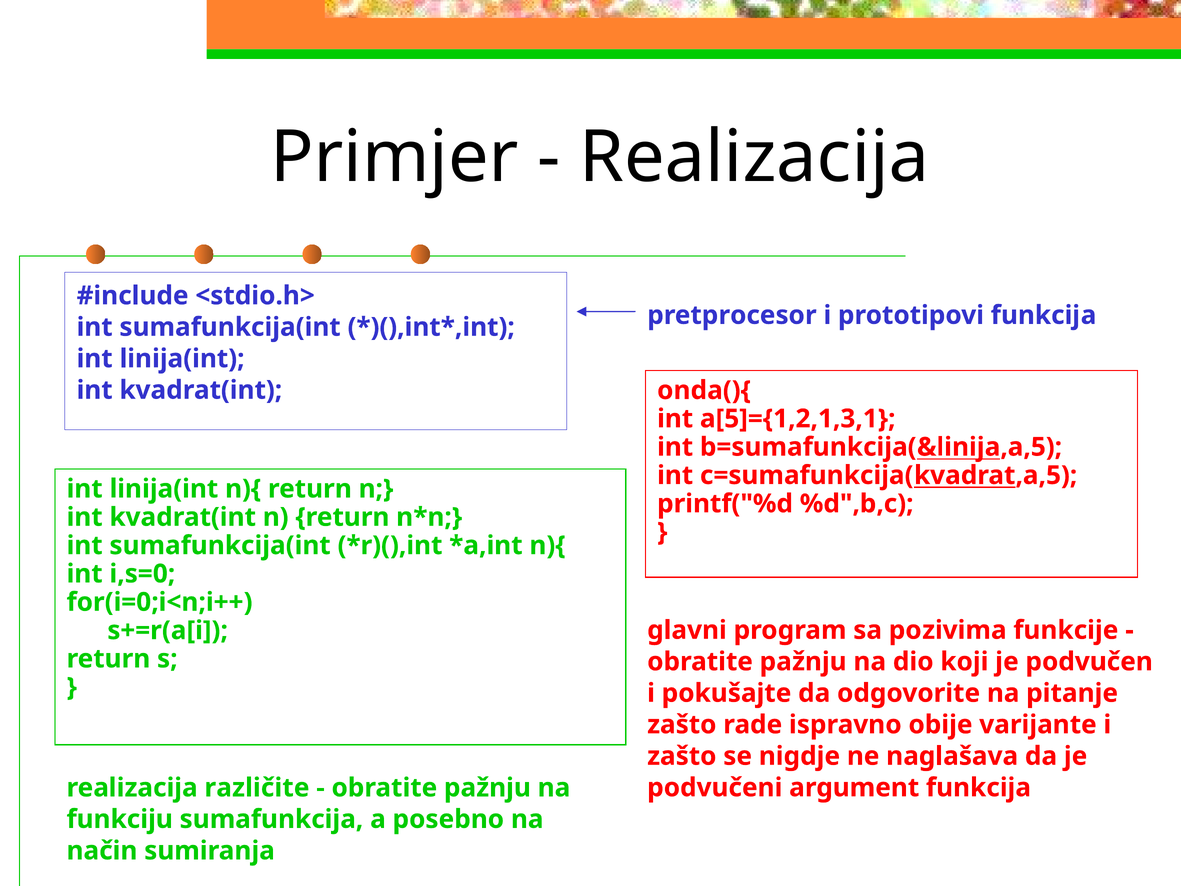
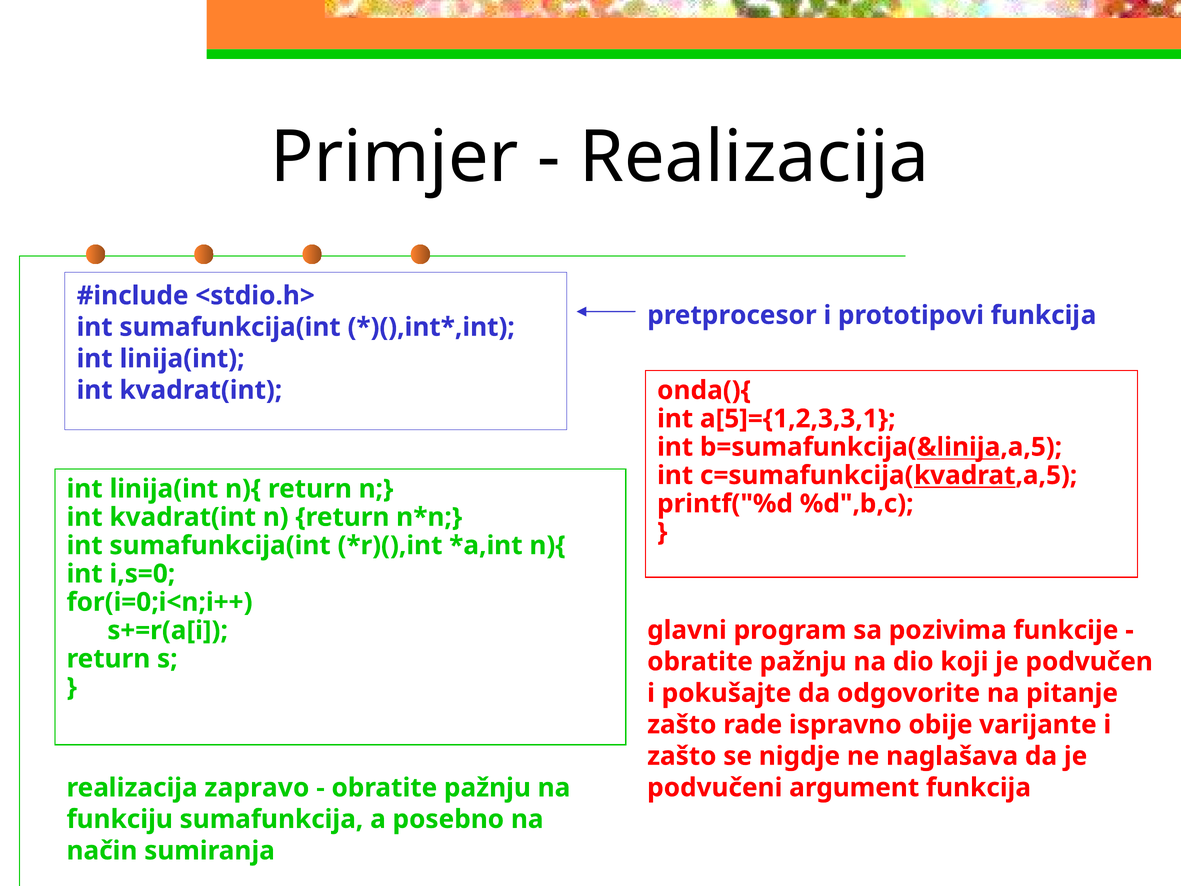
a[5]={1,2,1,3,1: a[5]={1,2,1,3,1 -> a[5]={1,2,3,3,1
različite: različite -> zapravo
